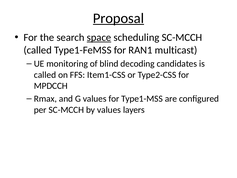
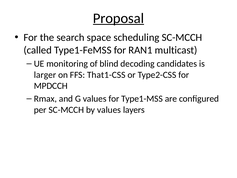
space underline: present -> none
called at (45, 75): called -> larger
Item1-CSS: Item1-CSS -> That1-CSS
